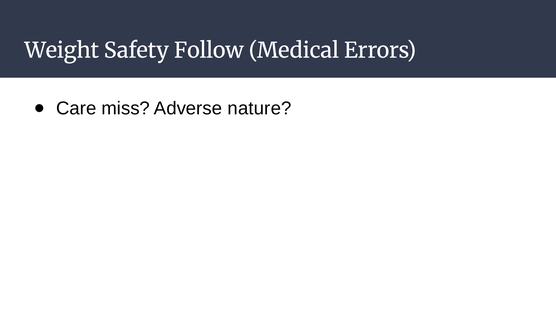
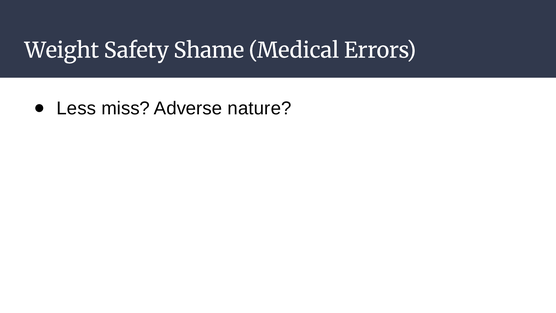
Follow: Follow -> Shame
Care: Care -> Less
